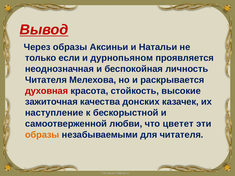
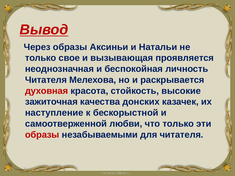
если: если -> свое
дурнопьяном: дурнопьяном -> вызывающая
что цветет: цветет -> только
образы at (42, 135) colour: orange -> red
